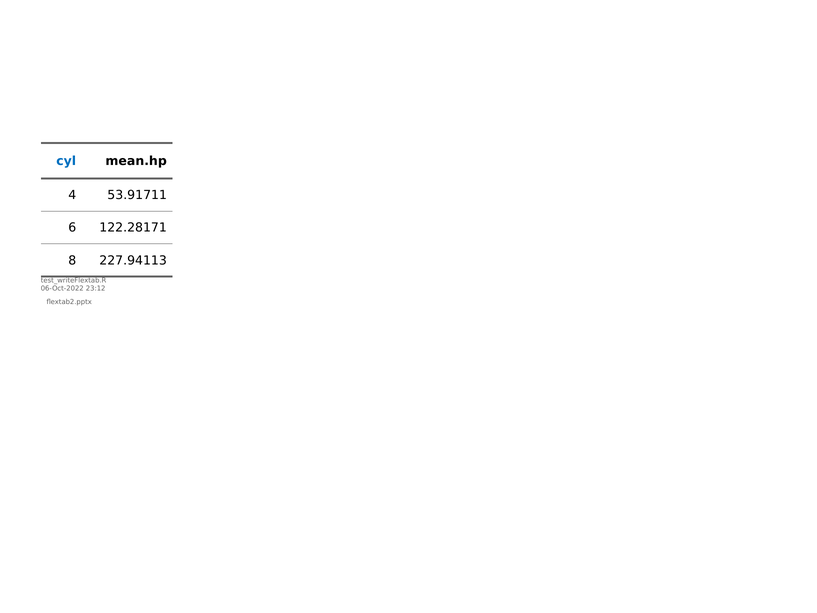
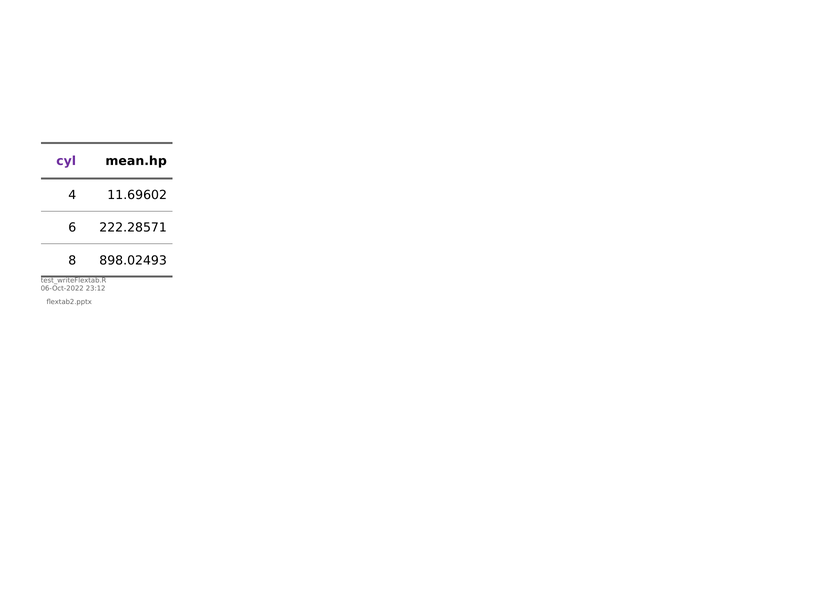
cyl colour: blue -> purple
53.91711: 53.91711 -> 11.69602
122.28171: 122.28171 -> 222.28571
227.94113: 227.94113 -> 898.02493
